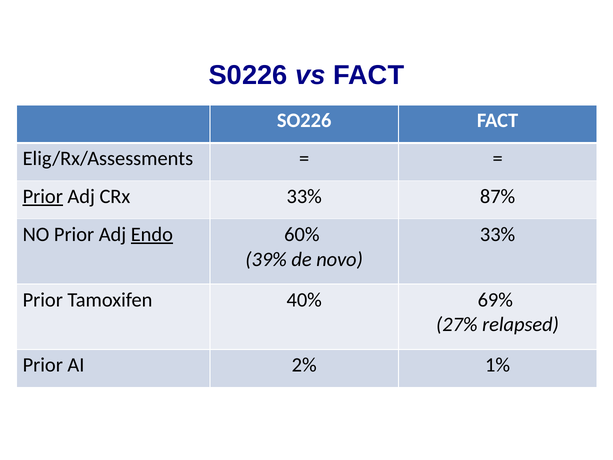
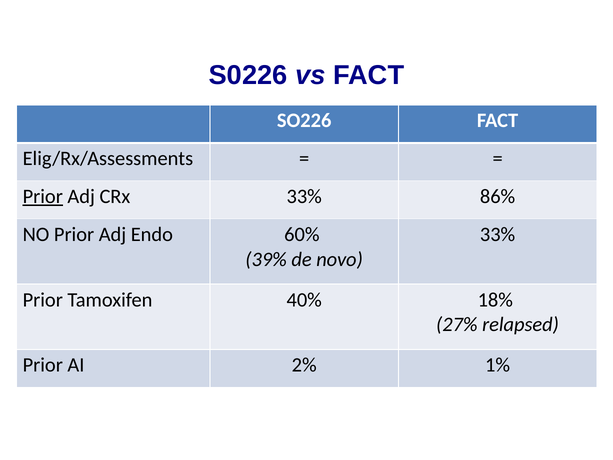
87%: 87% -> 86%
Endo underline: present -> none
69%: 69% -> 18%
